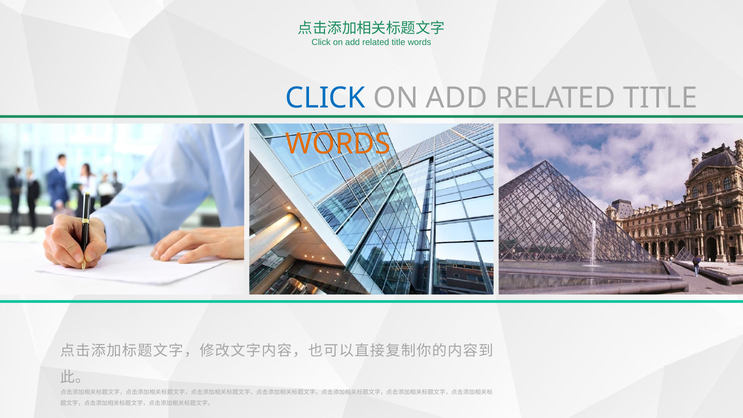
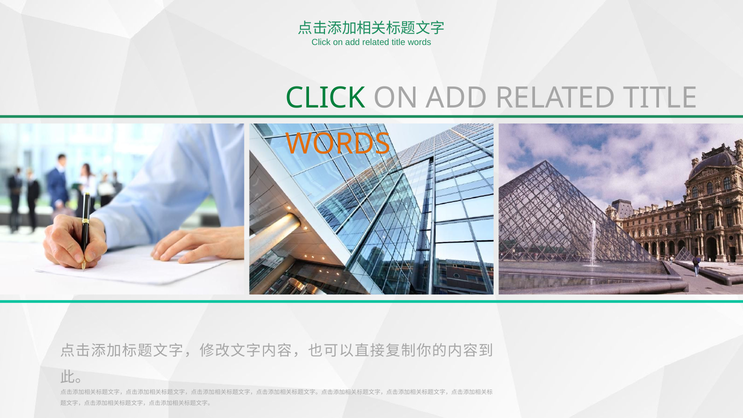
CLICK at (325, 98) colour: blue -> green
